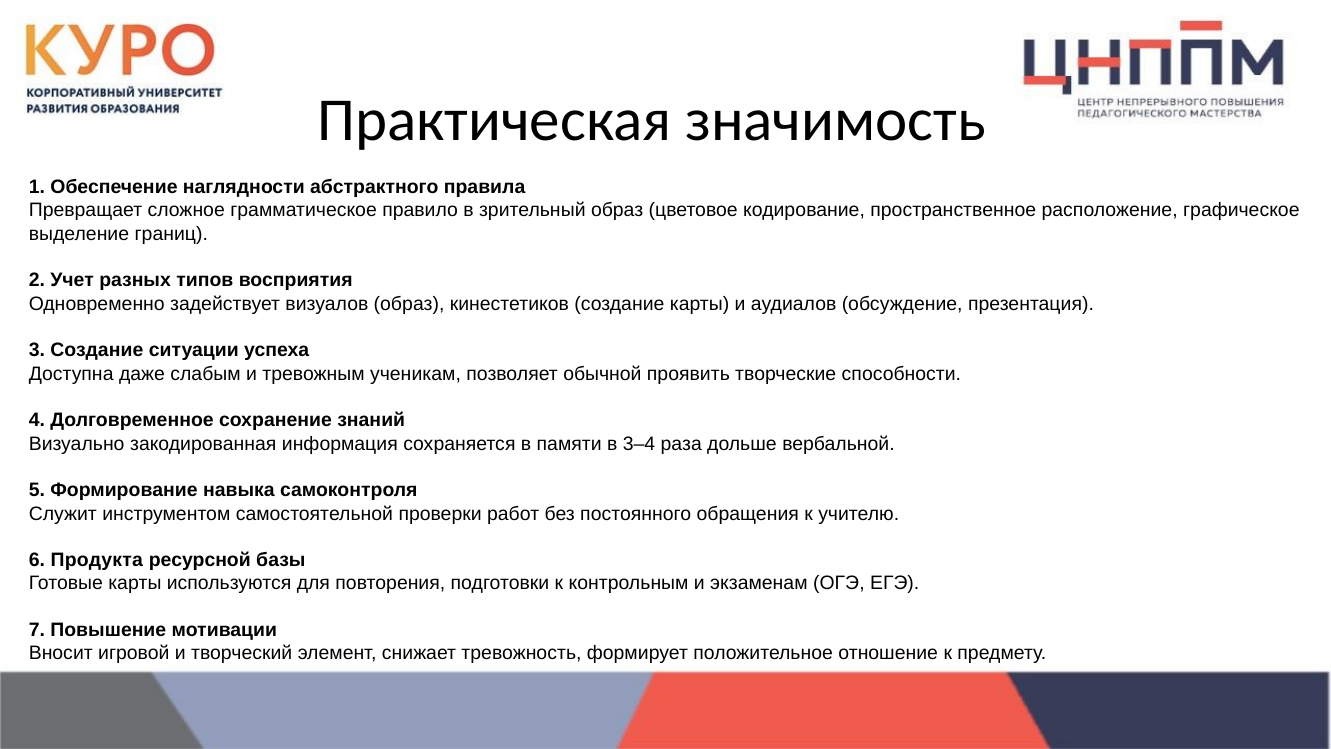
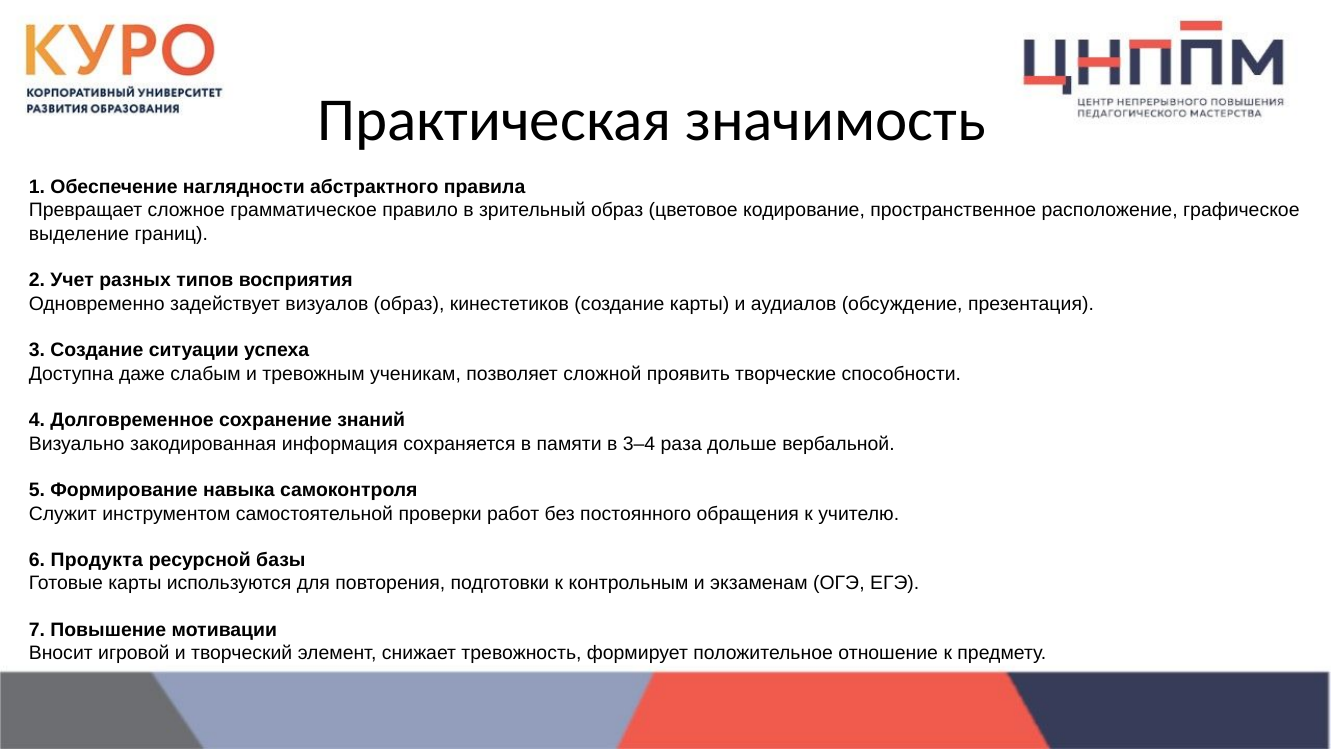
обычной: обычной -> сложной
